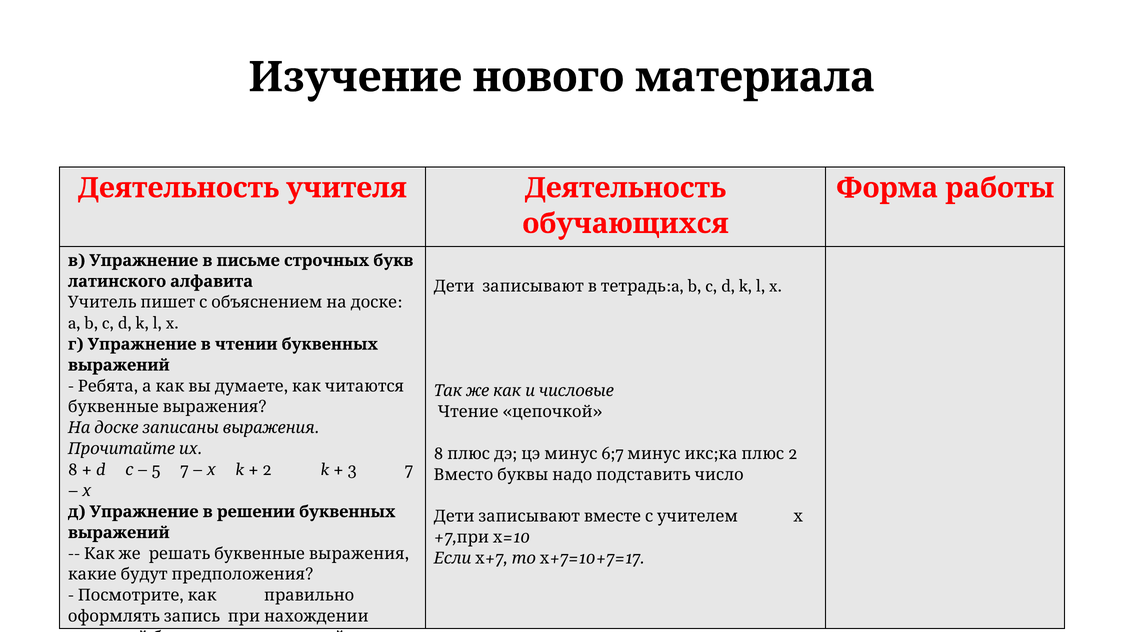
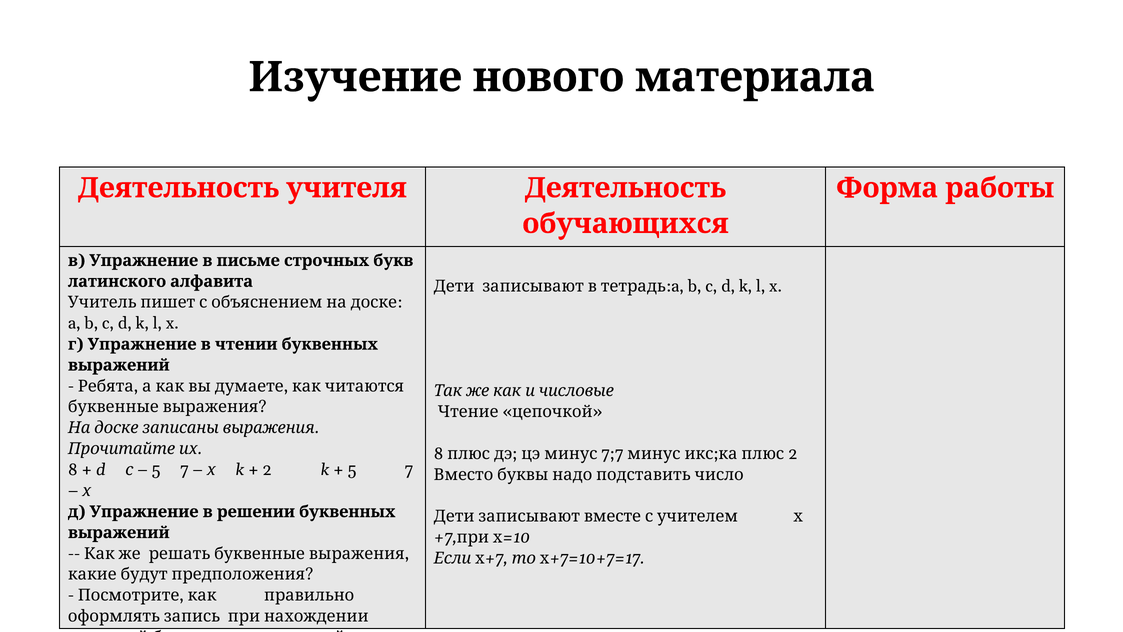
6;7: 6;7 -> 7;7
3 at (352, 470): 3 -> 5
